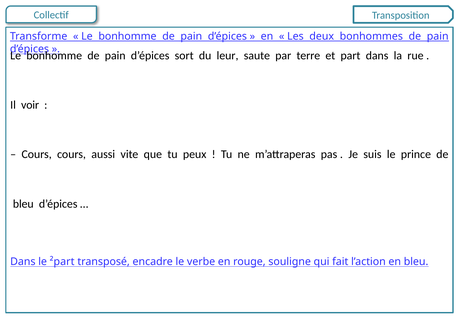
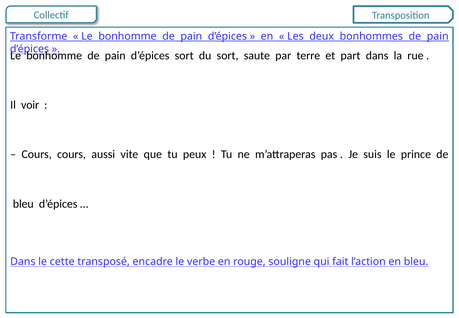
du leur: leur -> sort
²part: ²part -> cette
